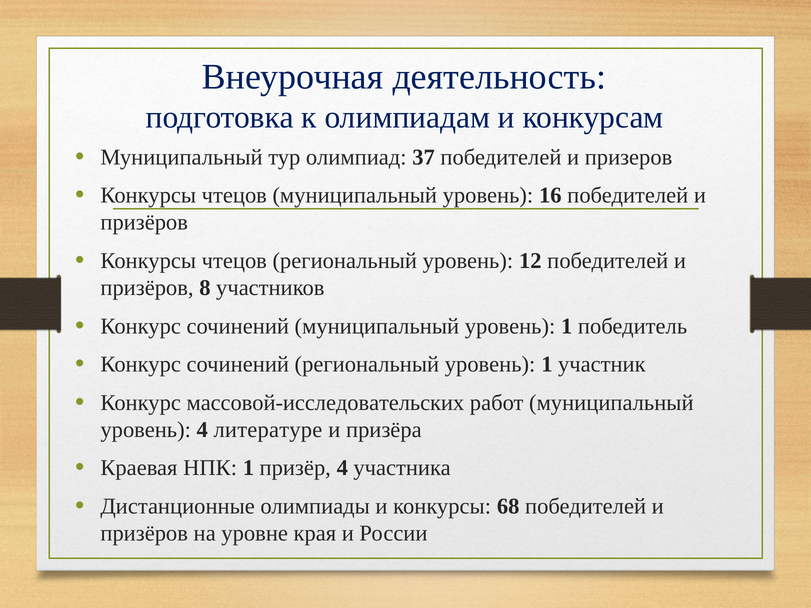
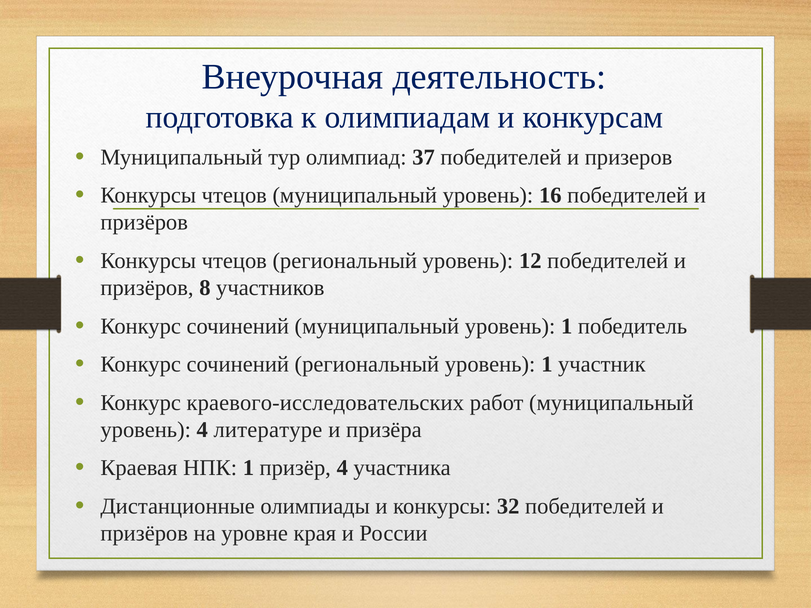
массовой-исследовательских: массовой-исследовательских -> краевого-исследовательских
68: 68 -> 32
